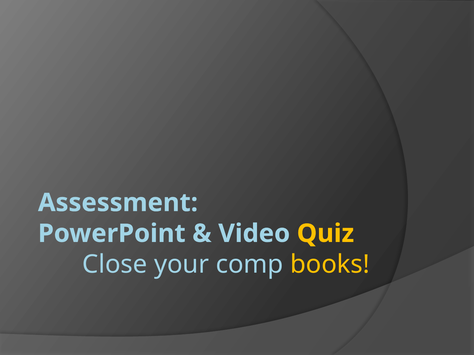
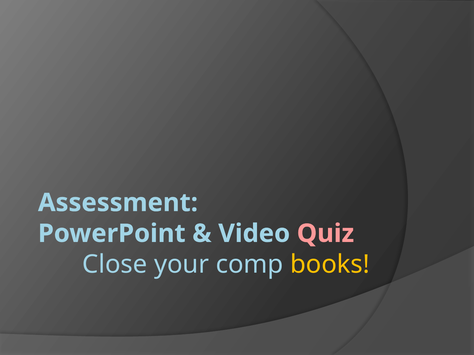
Quiz colour: yellow -> pink
